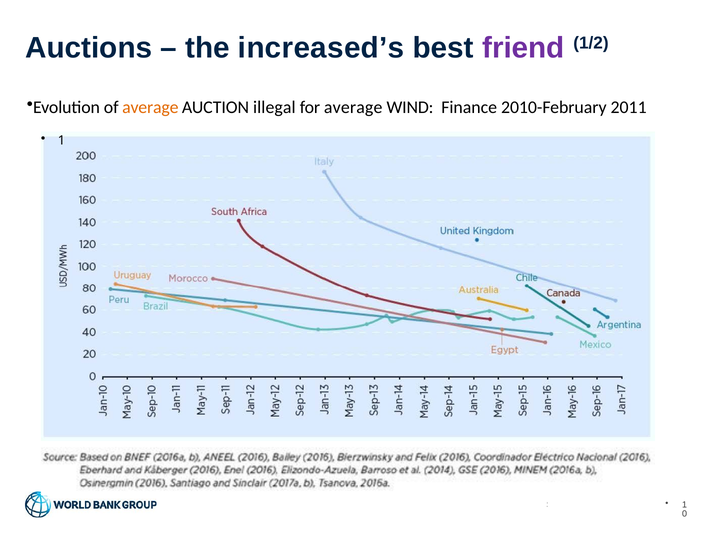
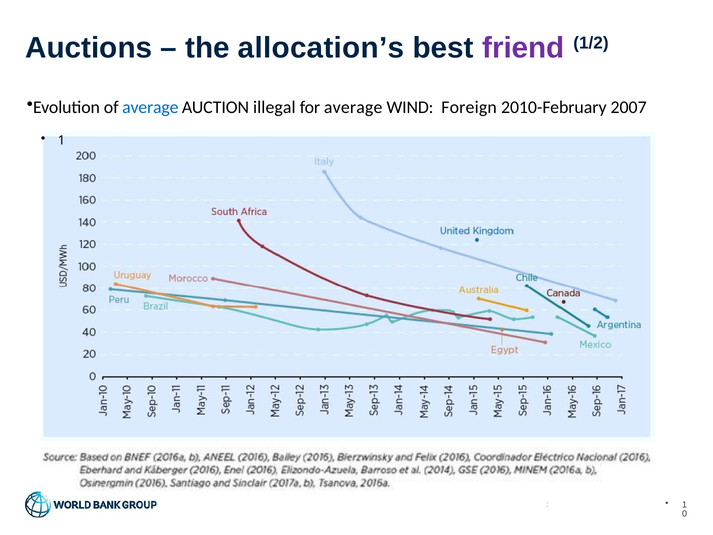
increased’s: increased’s -> allocation’s
average at (150, 107) colour: orange -> blue
Finance: Finance -> Foreign
2011: 2011 -> 2007
